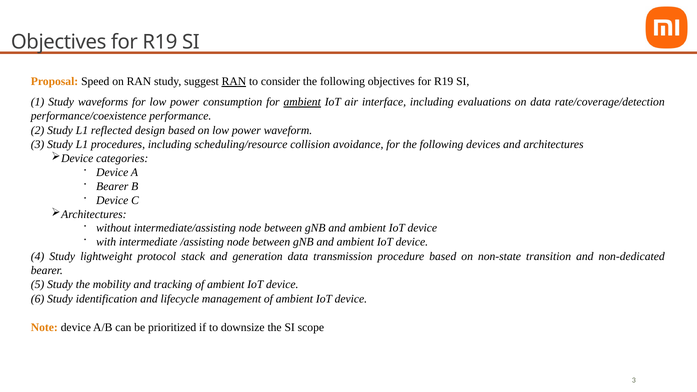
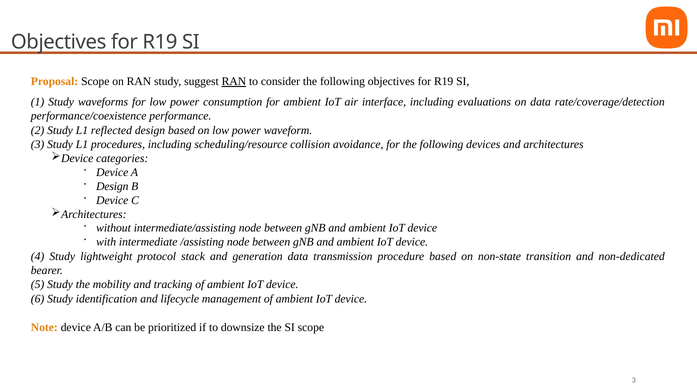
Proposal Speed: Speed -> Scope
ambient at (302, 102) underline: present -> none
Bearer at (112, 186): Bearer -> Design
